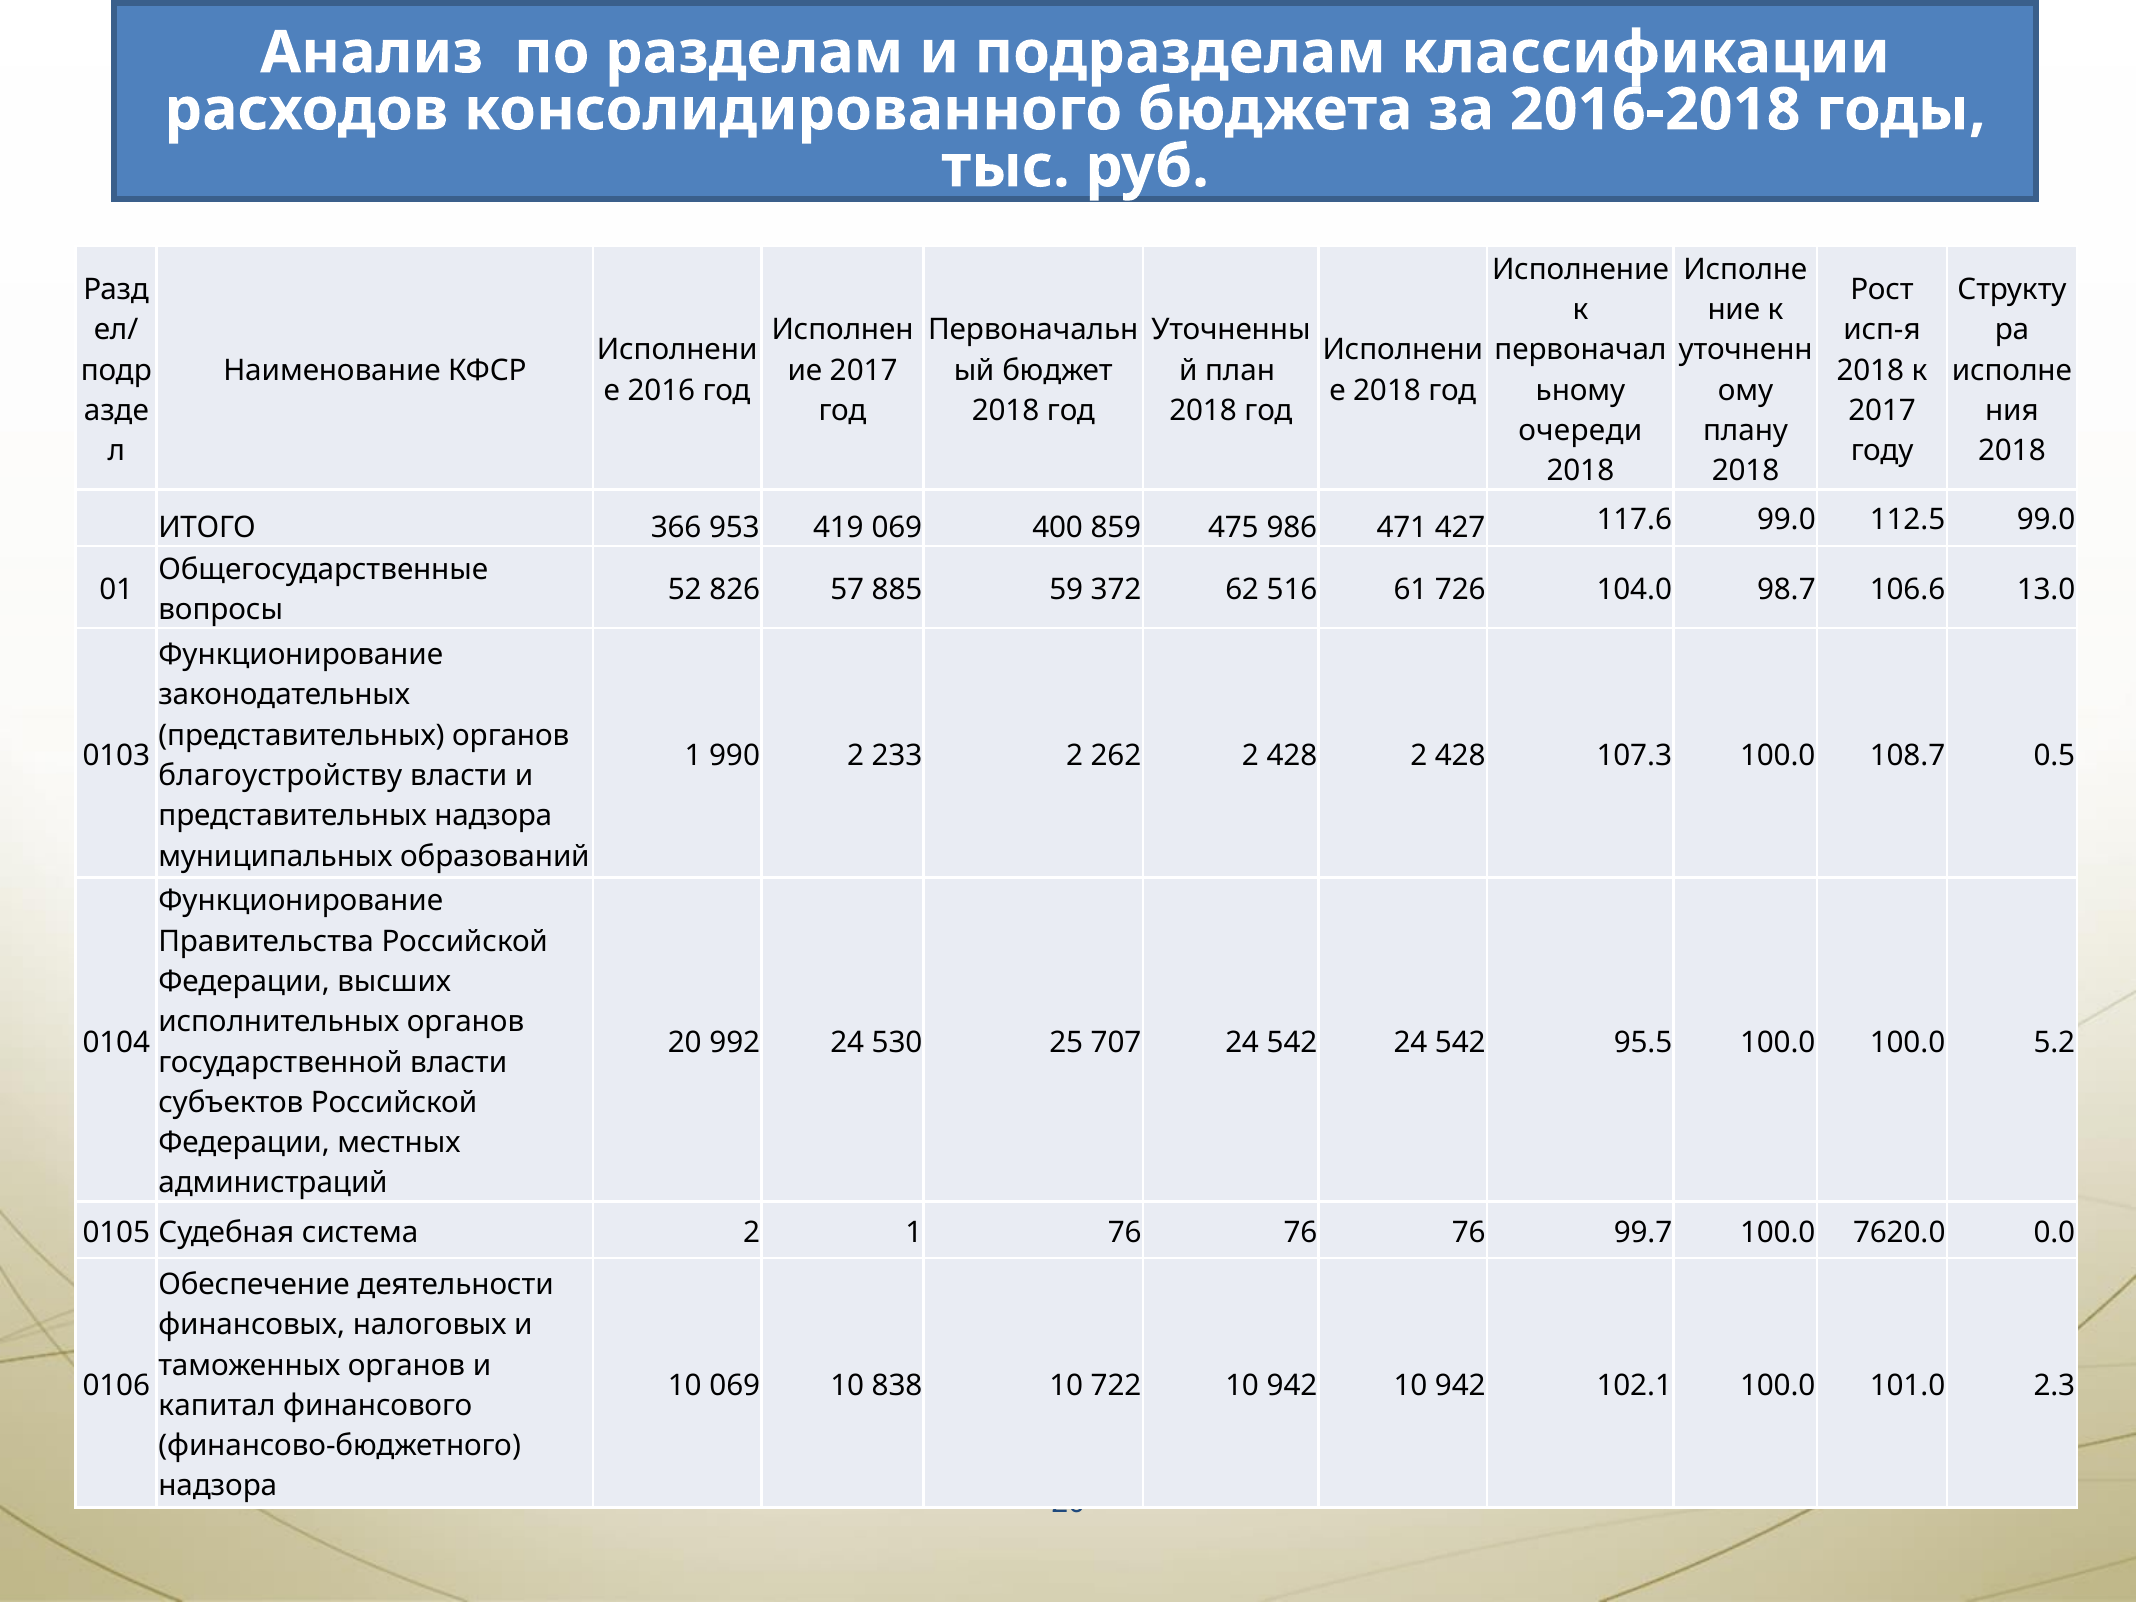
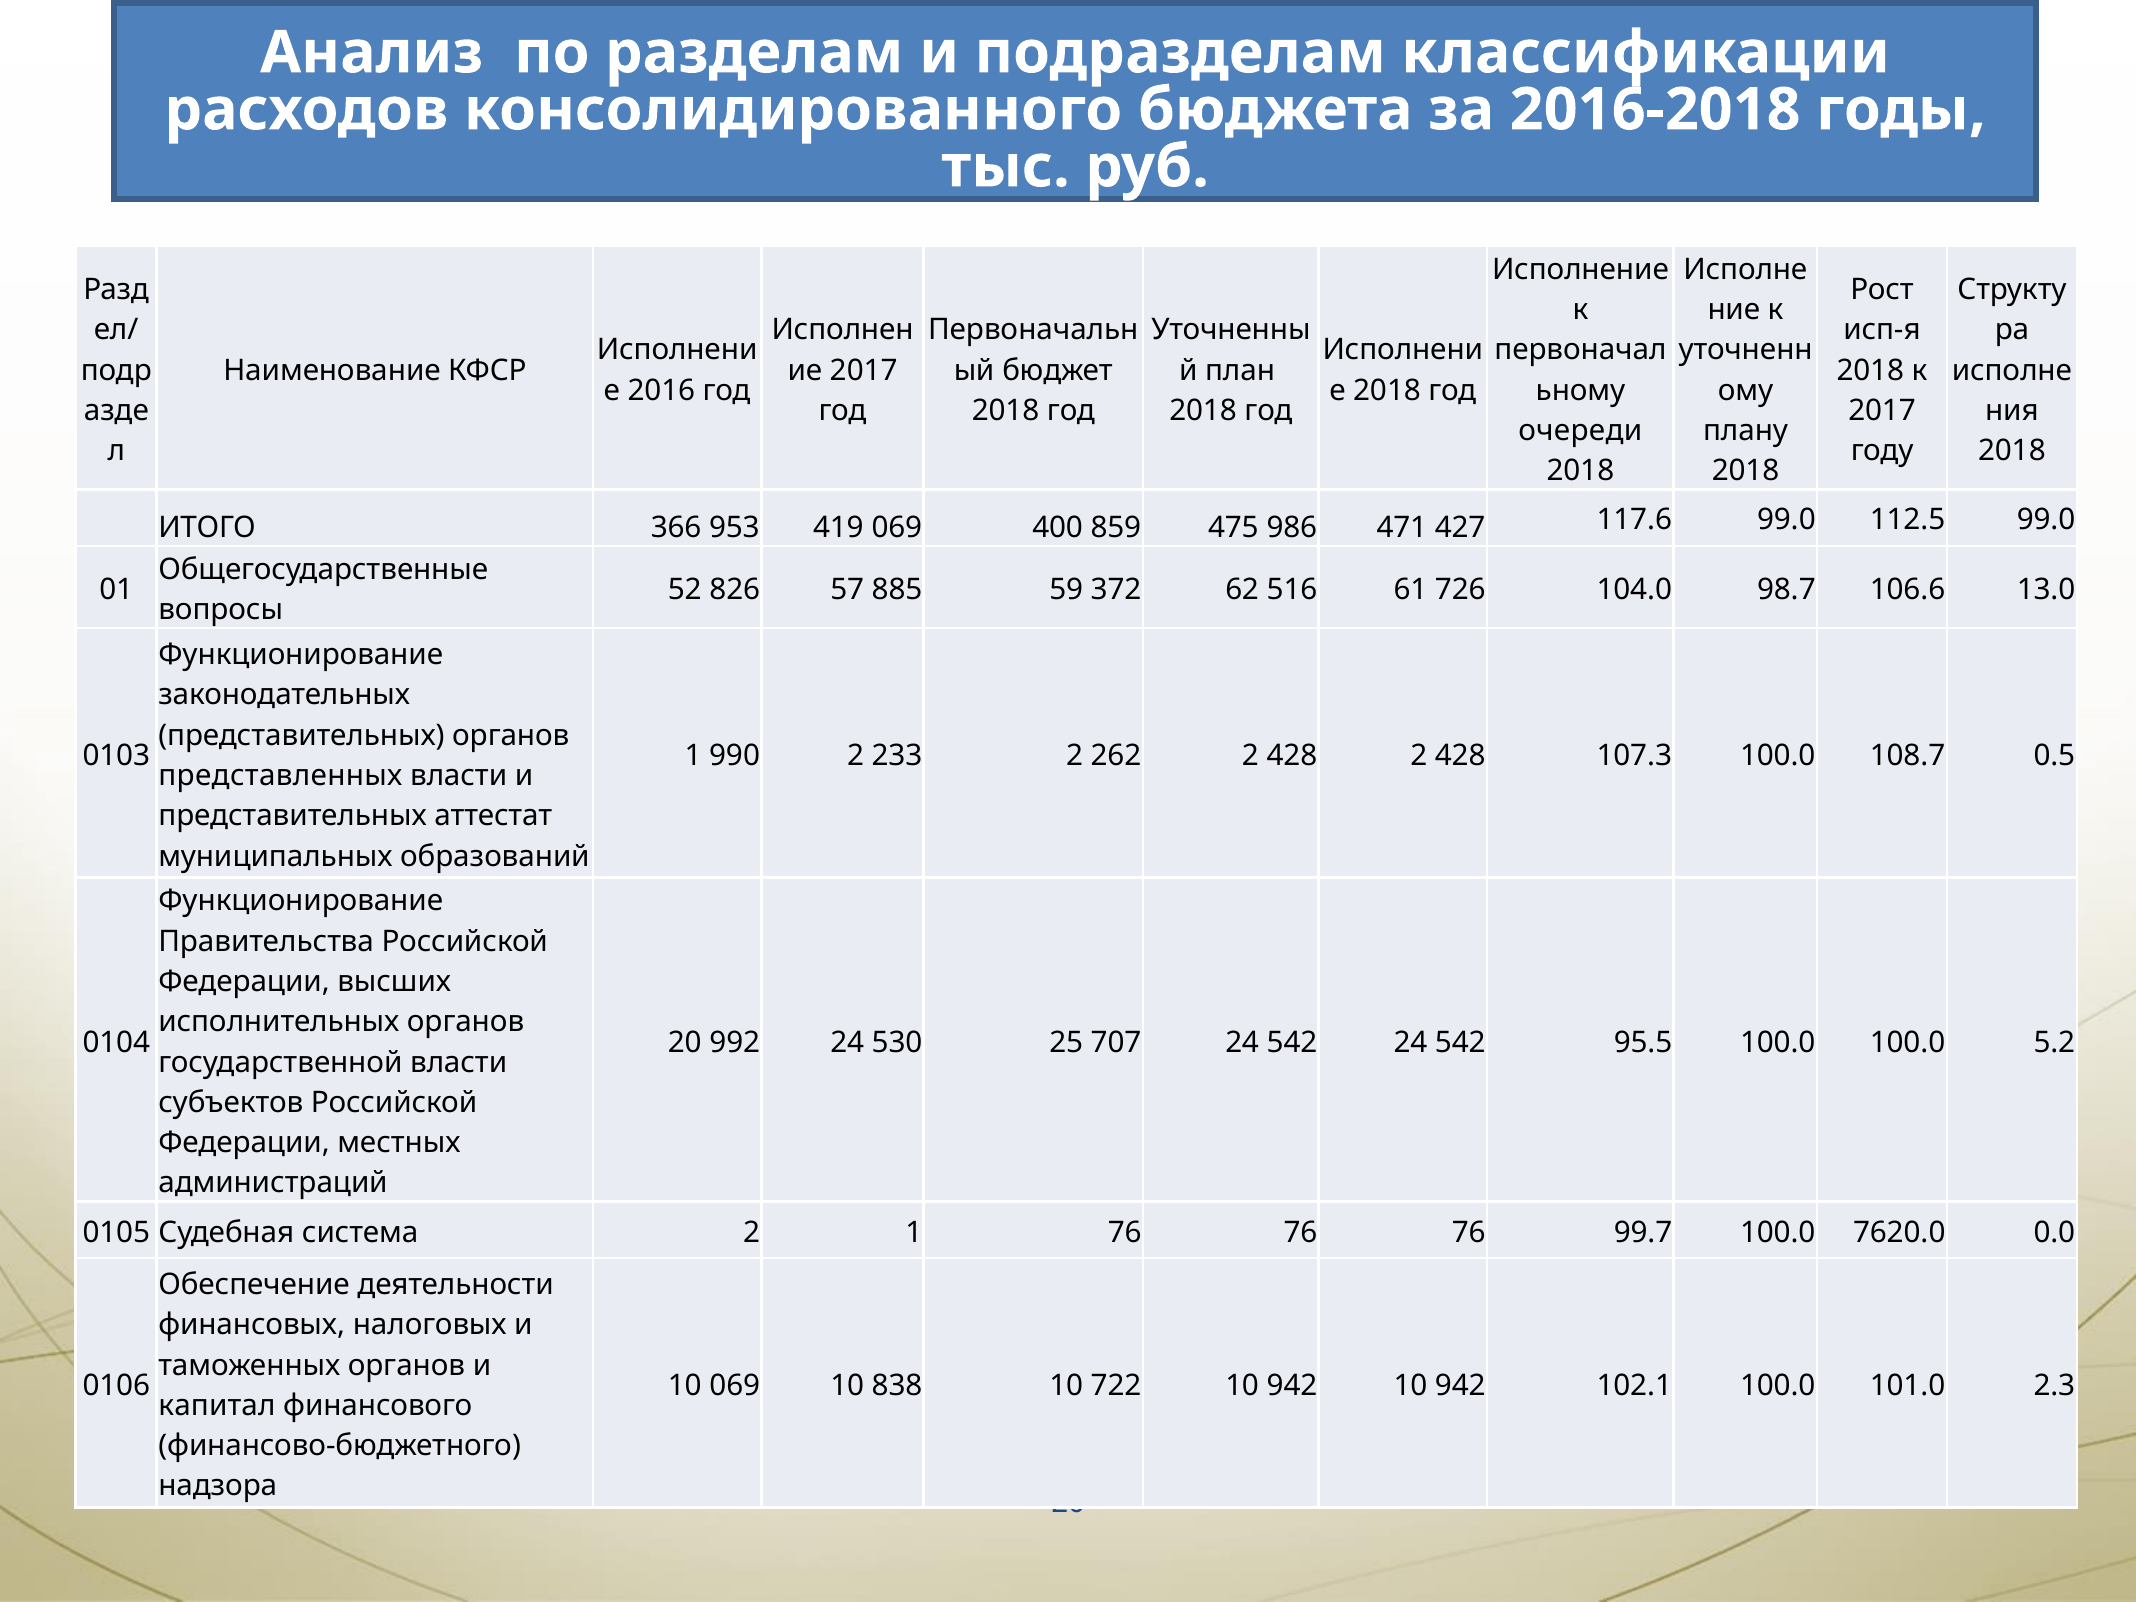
благоустройству: благоустройству -> представленных
представительных надзора: надзора -> аттестат
